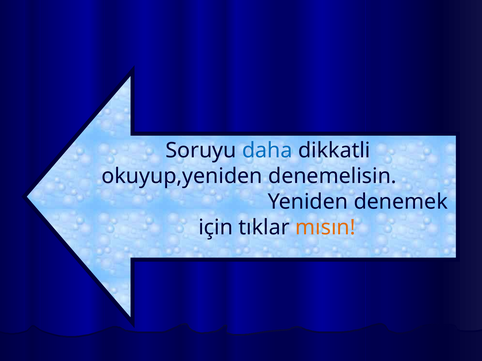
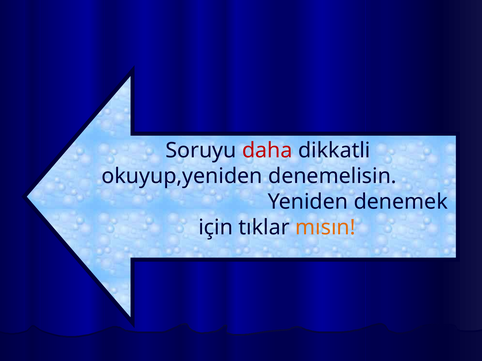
daha colour: blue -> red
